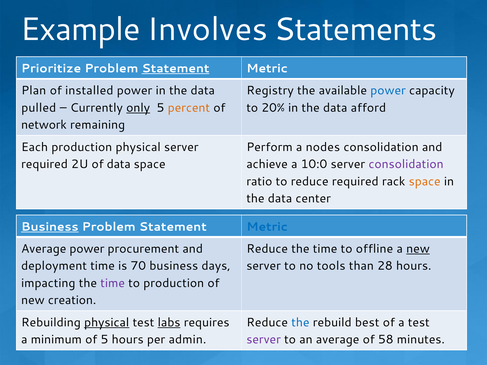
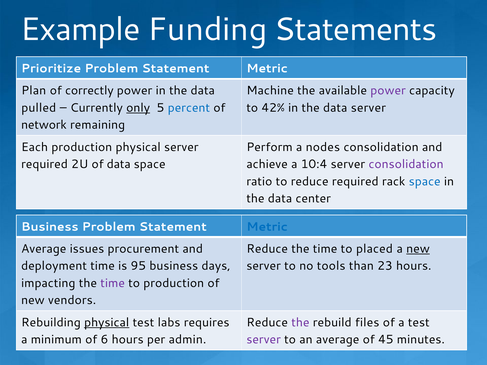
Involves: Involves -> Funding
Statement at (176, 69) underline: present -> none
installed: installed -> correctly
Registry: Registry -> Machine
power at (388, 91) colour: blue -> purple
percent colour: orange -> blue
20%: 20% -> 42%
data afford: afford -> server
10:0: 10:0 -> 10:4
space at (425, 182) colour: orange -> blue
Business at (50, 227) underline: present -> none
Average power: power -> issues
offline: offline -> placed
70: 70 -> 95
28: 28 -> 23
creation: creation -> vendors
labs underline: present -> none
the at (300, 323) colour: blue -> purple
best: best -> files
of 5: 5 -> 6
58: 58 -> 45
